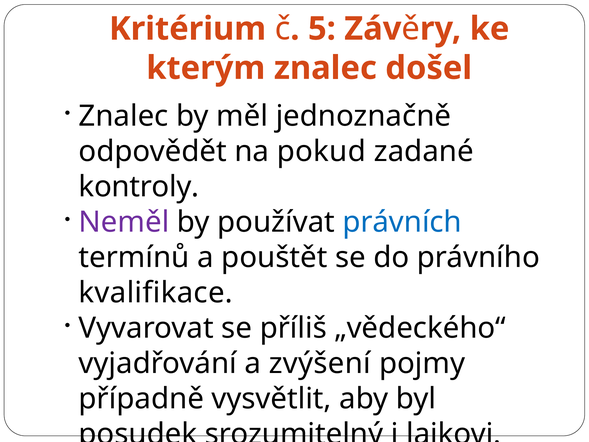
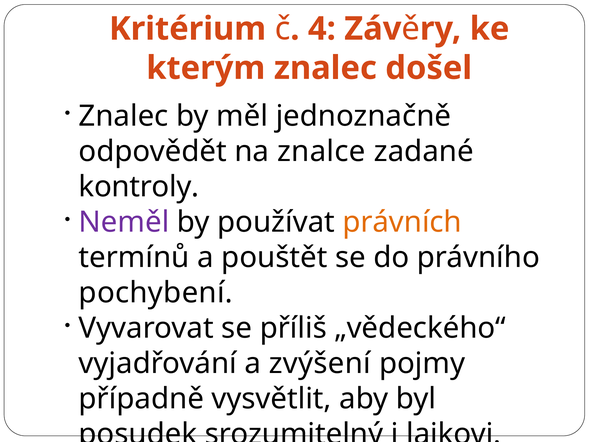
5: 5 -> 4
pokud: pokud -> znalce
právních colour: blue -> orange
kvalifikace: kvalifikace -> pochybení
